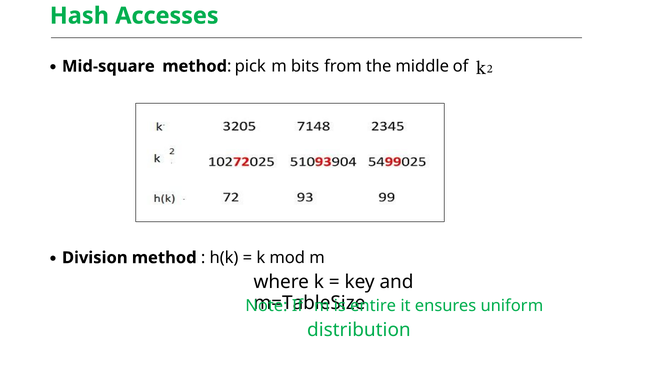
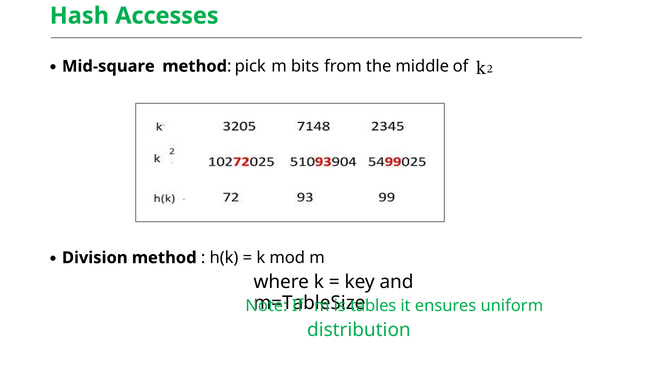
entire: entire -> tables
